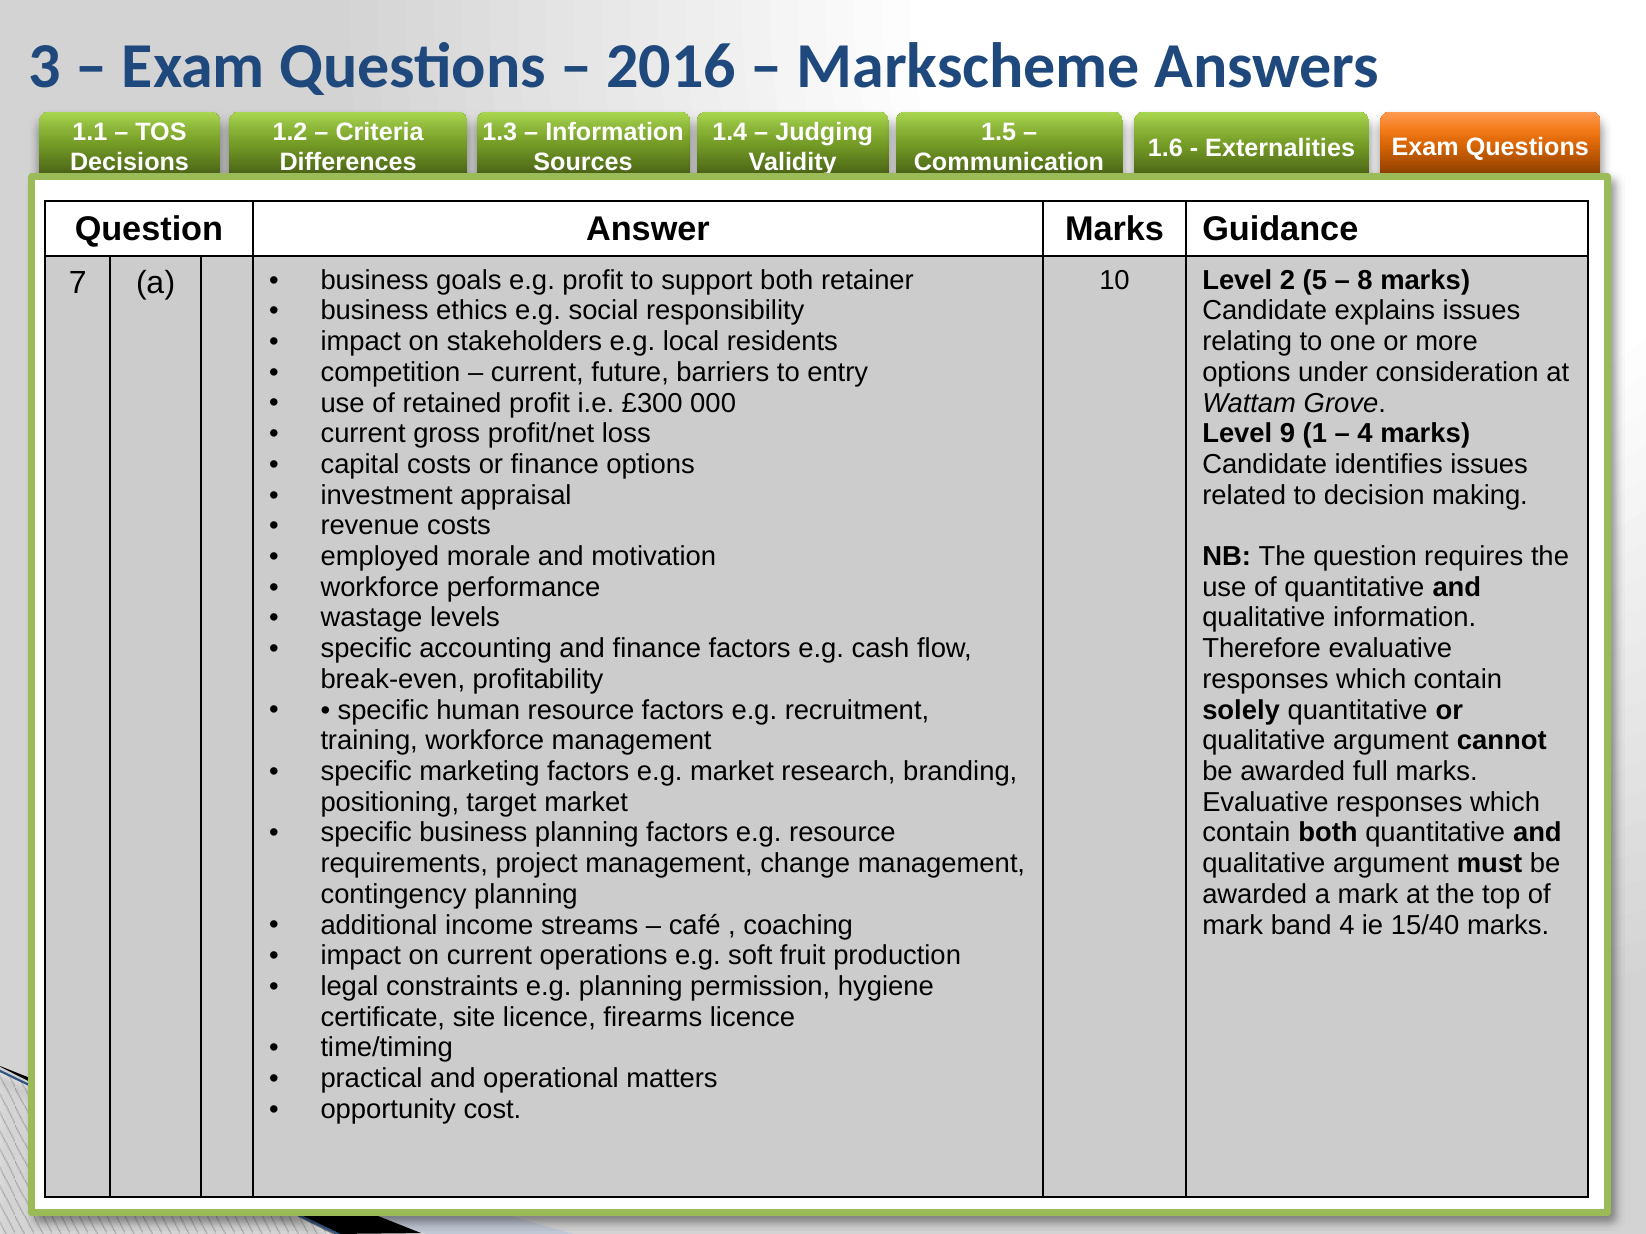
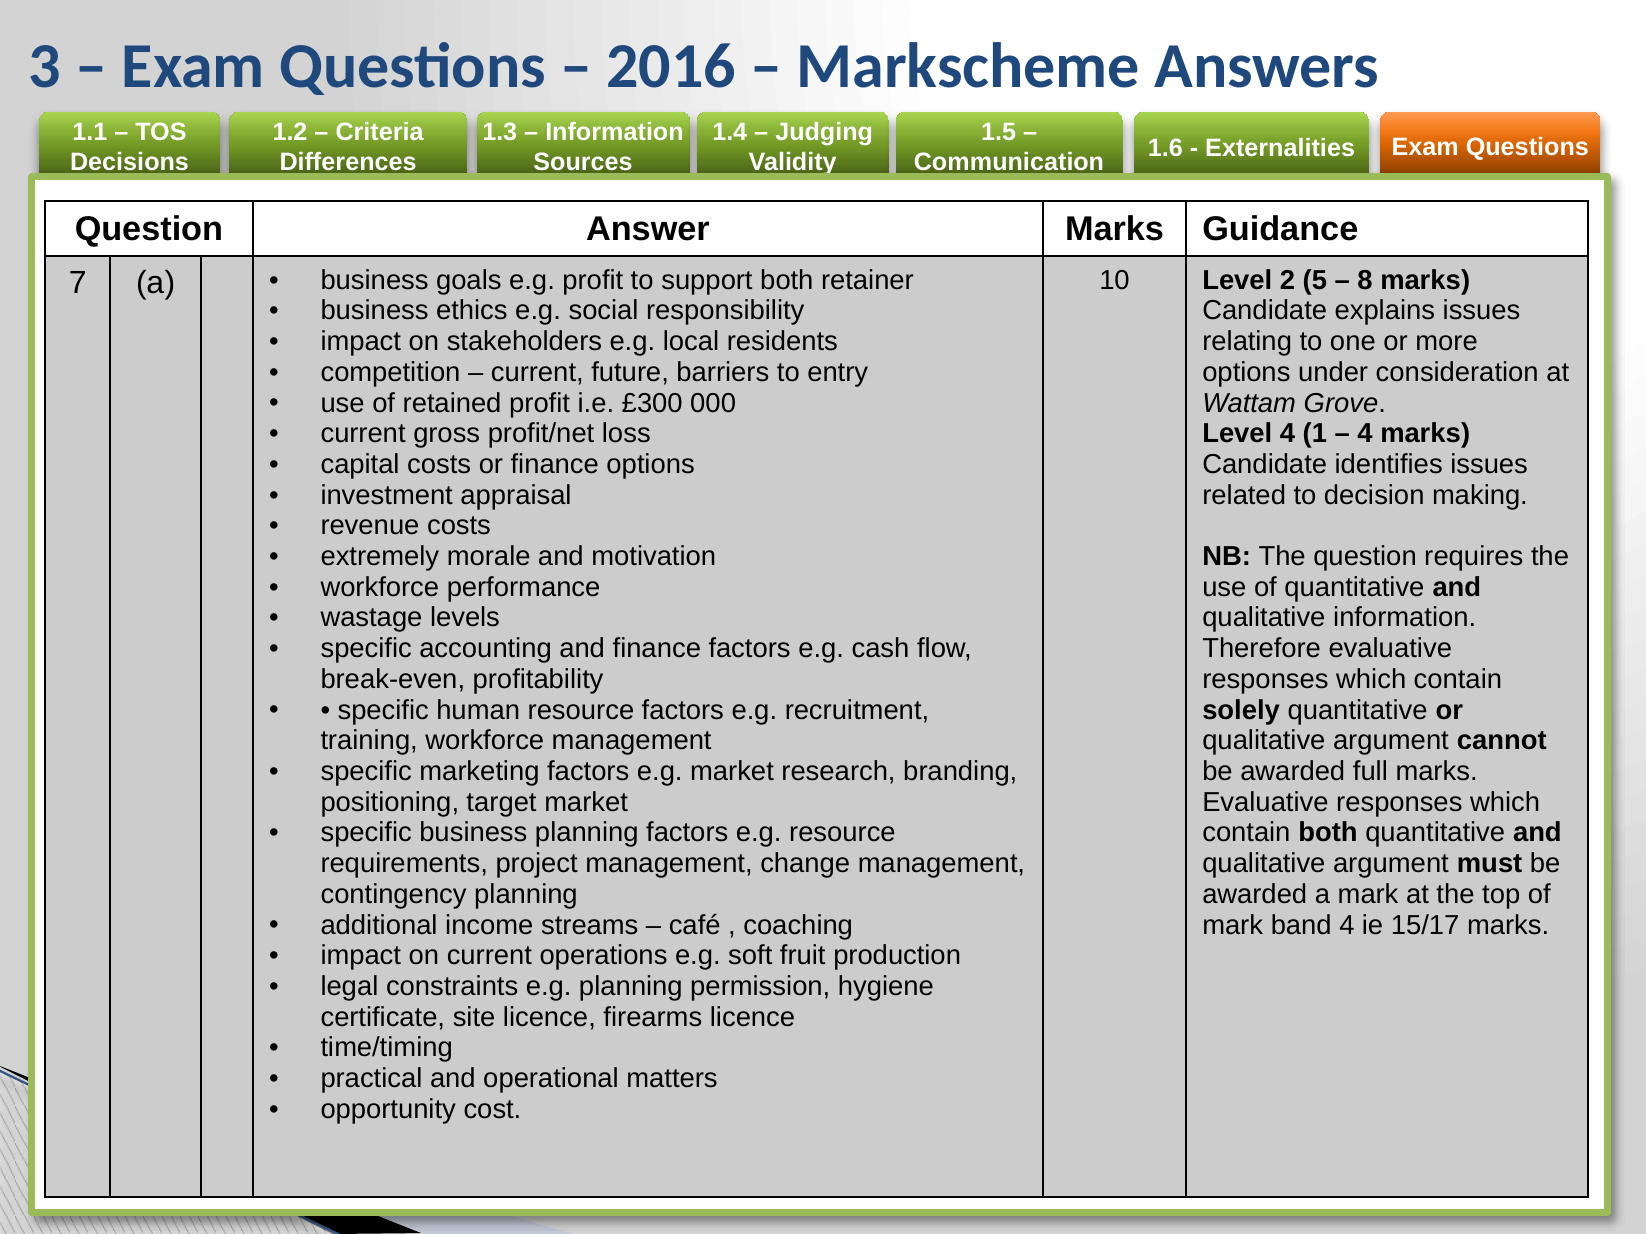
Level 9: 9 -> 4
employed: employed -> extremely
15/40: 15/40 -> 15/17
